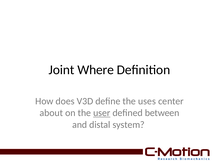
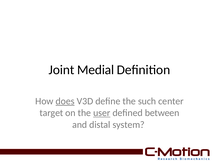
Where: Where -> Medial
does underline: none -> present
uses: uses -> such
about: about -> target
